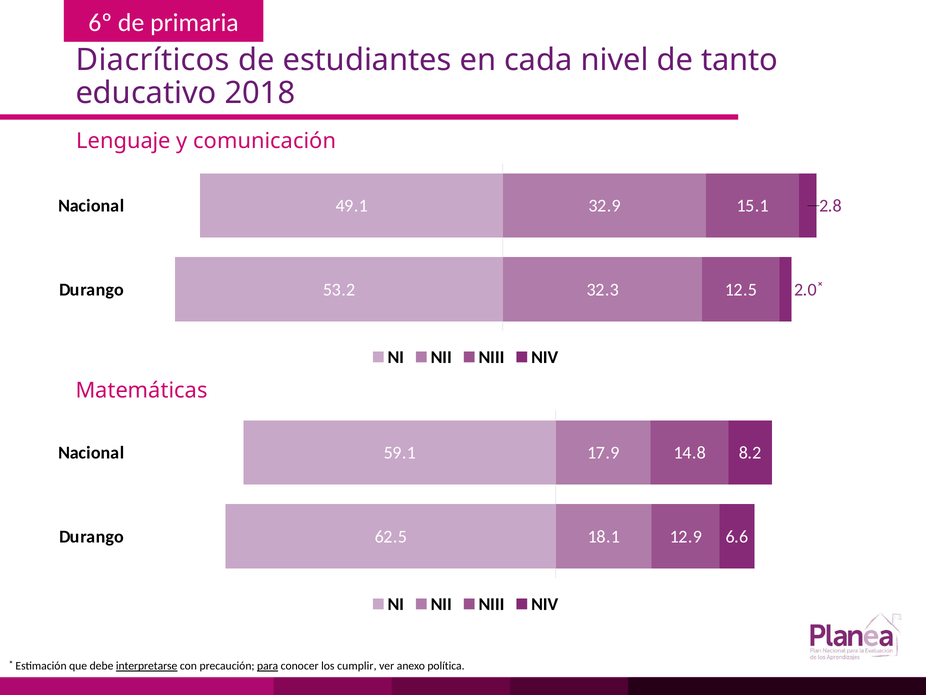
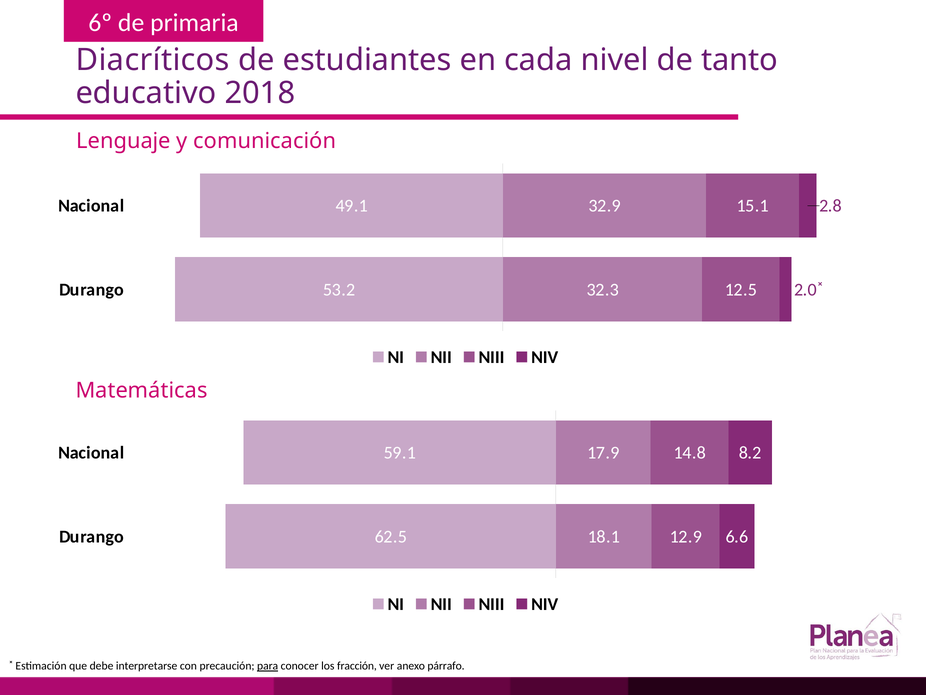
interpretarse underline: present -> none
cumplir: cumplir -> fracción
política: política -> párrafo
